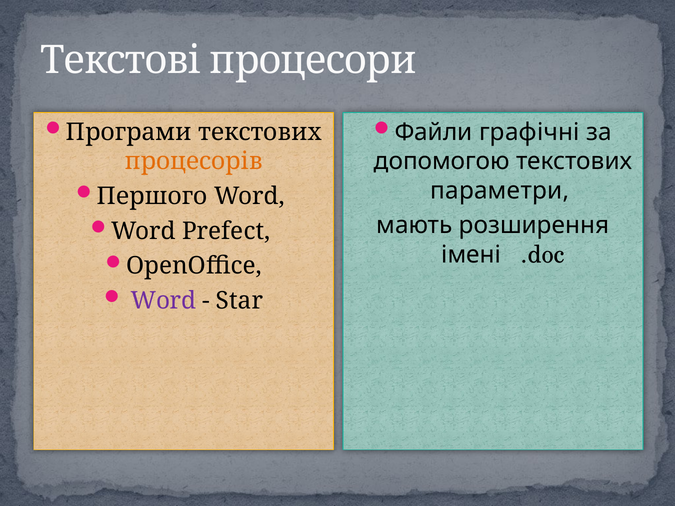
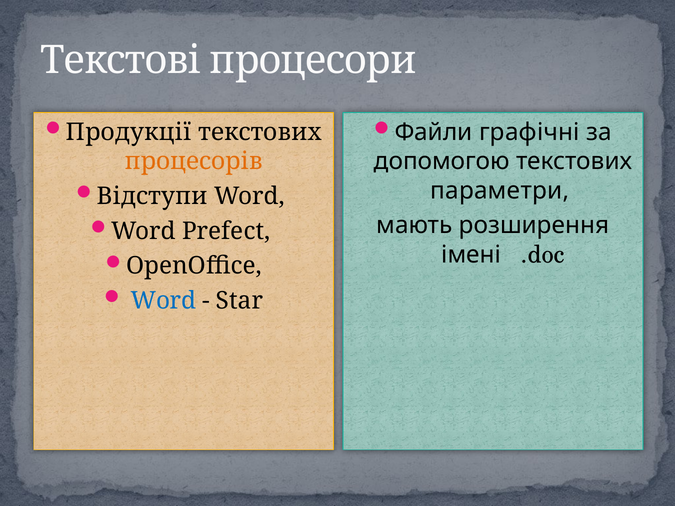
Програми: Програми -> Продукції
Першого: Першого -> Відступи
Word at (164, 301) colour: purple -> blue
